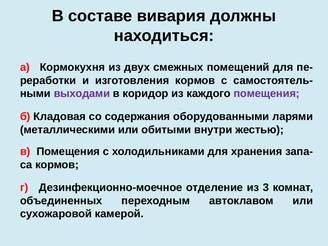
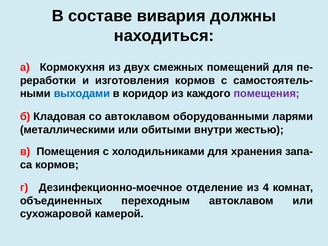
выходами colour: purple -> blue
со содержания: содержания -> автоклавом
3: 3 -> 4
